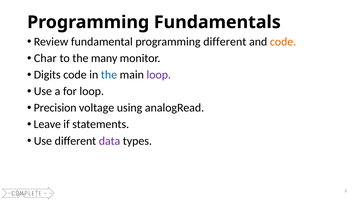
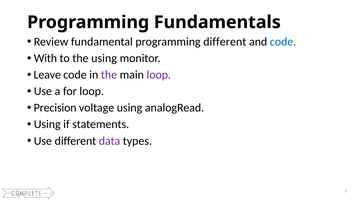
code at (283, 42) colour: orange -> blue
Char: Char -> With
the many: many -> using
Digits: Digits -> Leave
the at (109, 75) colour: blue -> purple
Leave at (47, 124): Leave -> Using
